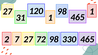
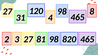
98 1: 1 -> 8
31 1: 1 -> 4
7: 7 -> 3
72: 72 -> 81
330: 330 -> 820
